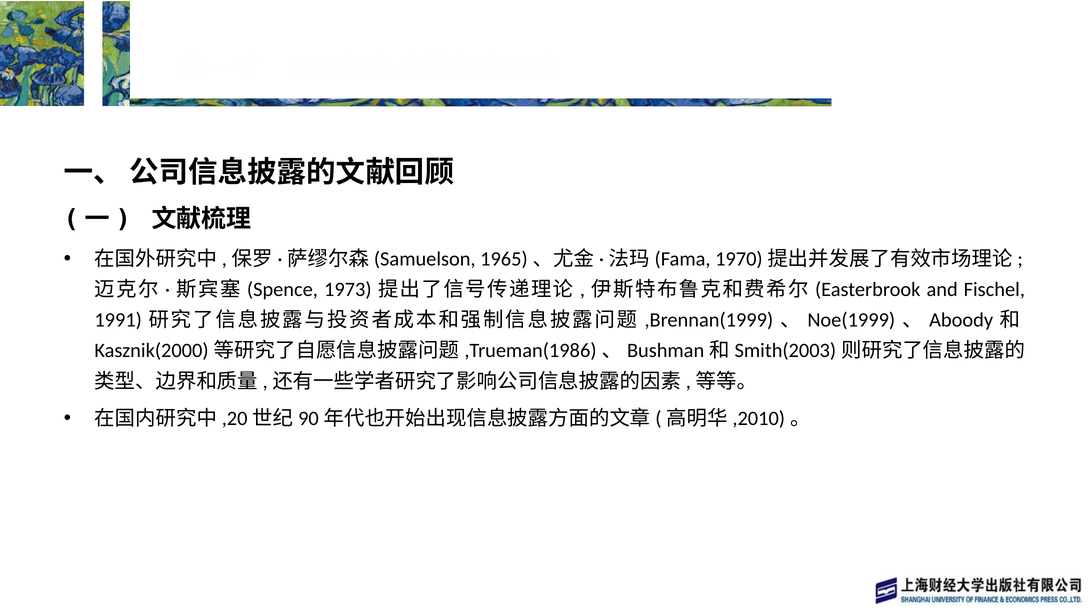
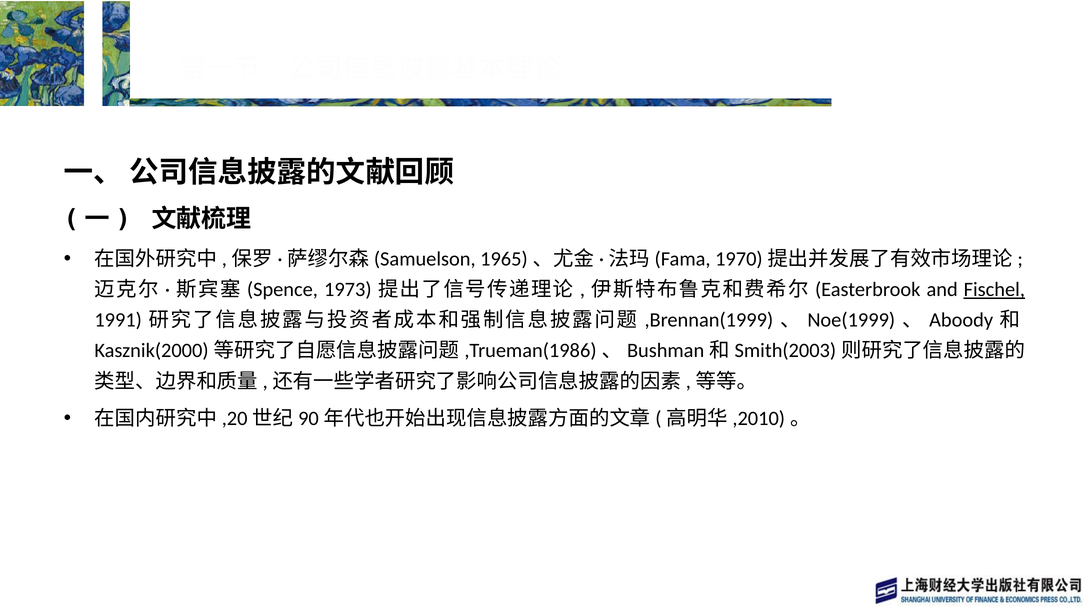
Fischel underline: none -> present
